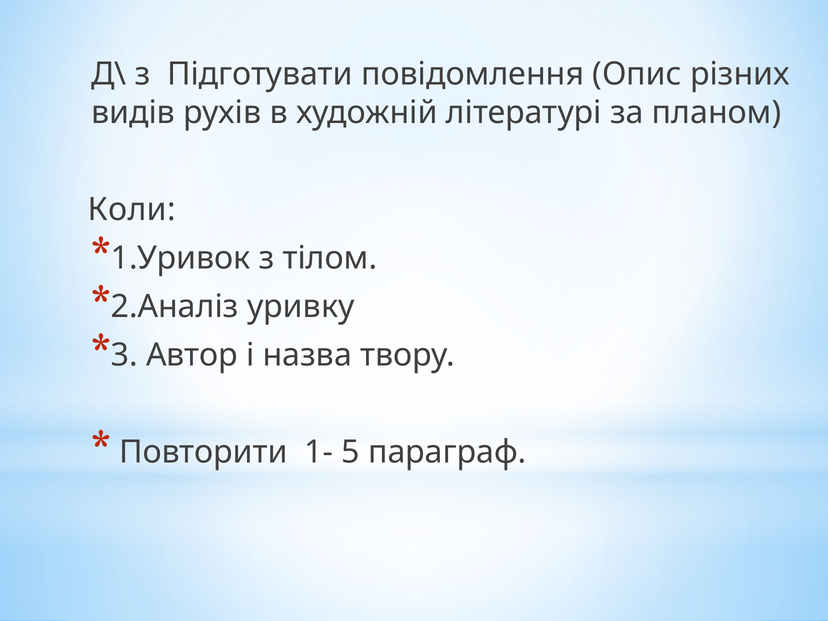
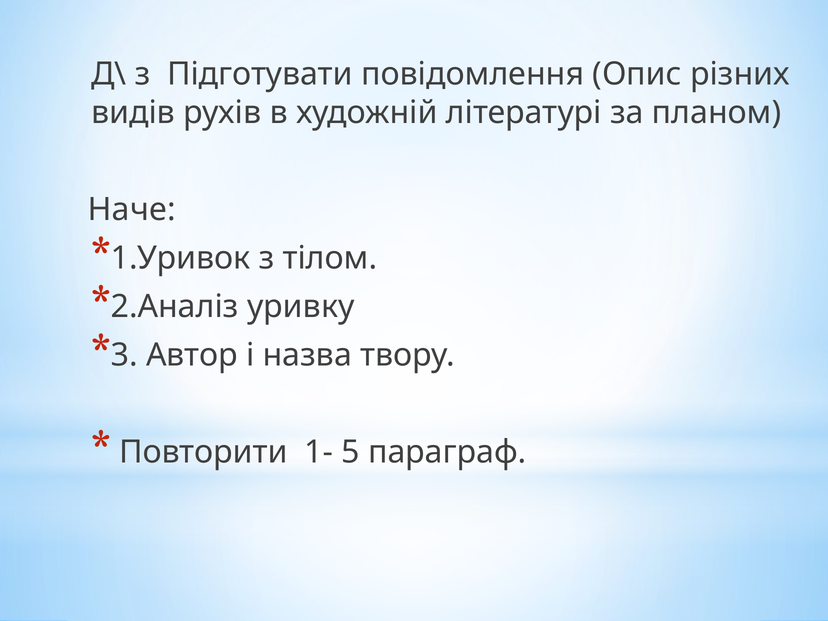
Коли: Коли -> Наче
